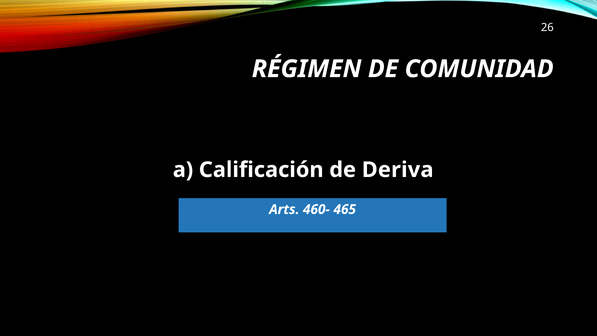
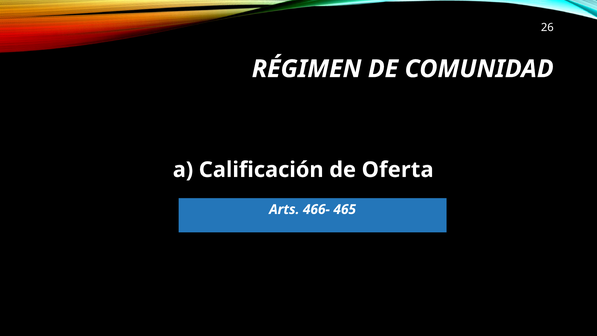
Deriva: Deriva -> Oferta
460-: 460- -> 466-
